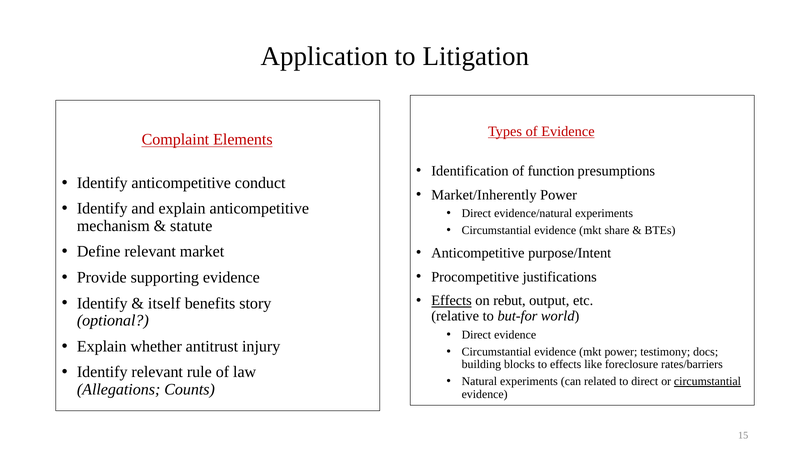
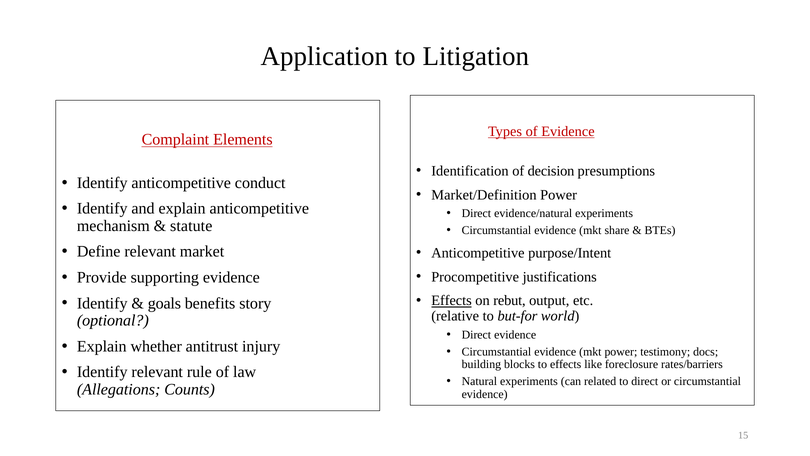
function: function -> decision
Market/Inherently: Market/Inherently -> Market/Definition
itself: itself -> goals
circumstantial at (707, 381) underline: present -> none
